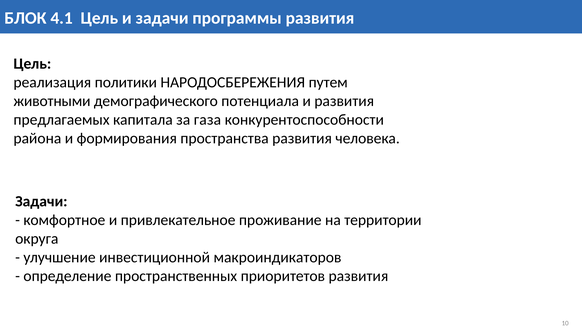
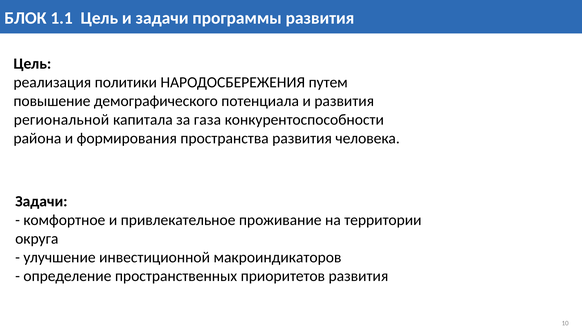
4.1: 4.1 -> 1.1
животными: животными -> повышение
предлагаемых: предлагаемых -> региональной
